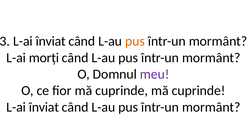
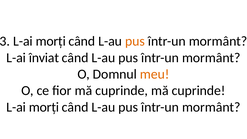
înviat at (51, 41): înviat -> morți
morți: morți -> înviat
meu colour: purple -> orange
înviat at (44, 107): înviat -> morți
